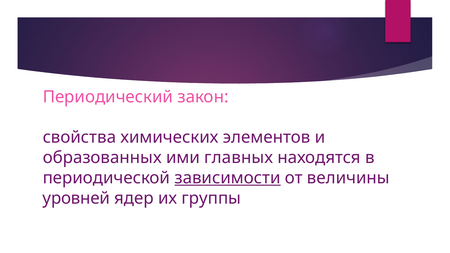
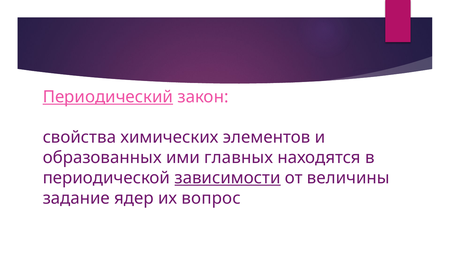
Периодический underline: none -> present
уровней: уровней -> задание
группы: группы -> вопрос
